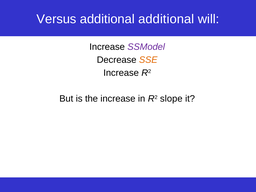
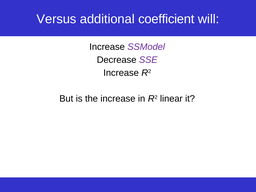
additional additional: additional -> coefficient
SSE colour: orange -> purple
slope: slope -> linear
